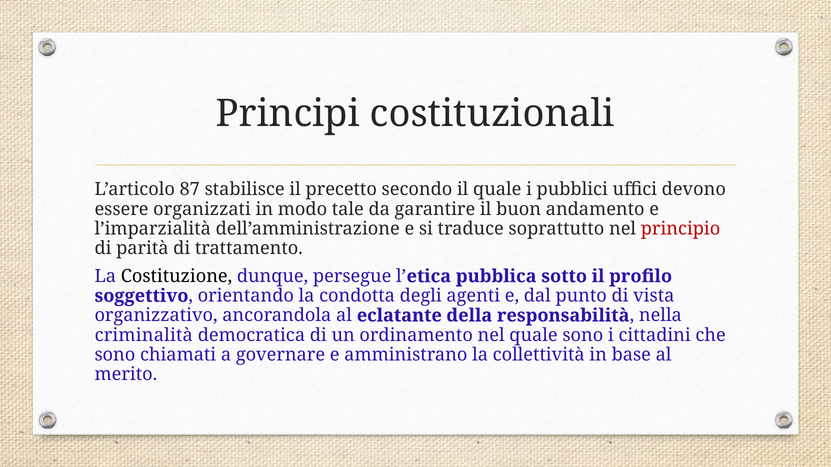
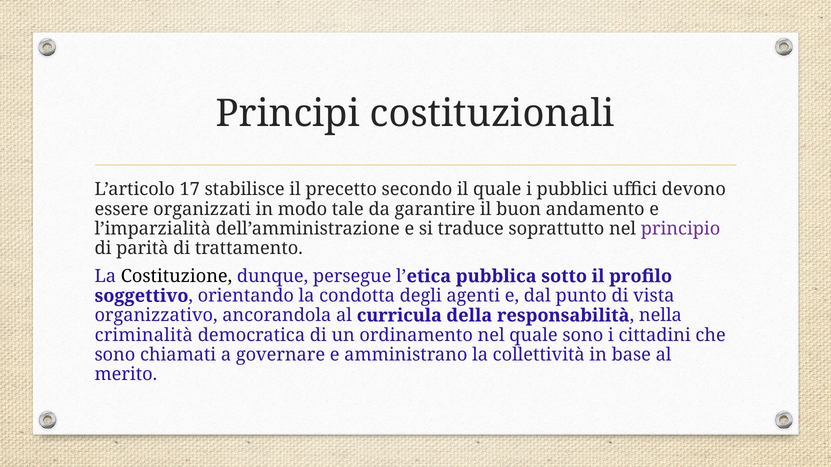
87: 87 -> 17
principio colour: red -> purple
eclatante: eclatante -> curricula
